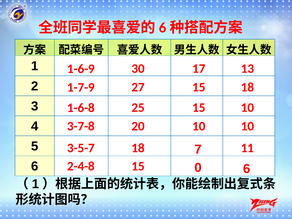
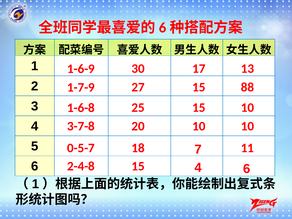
15 18: 18 -> 88
3-5-7: 3-5-7 -> 0-5-7
15 0: 0 -> 4
